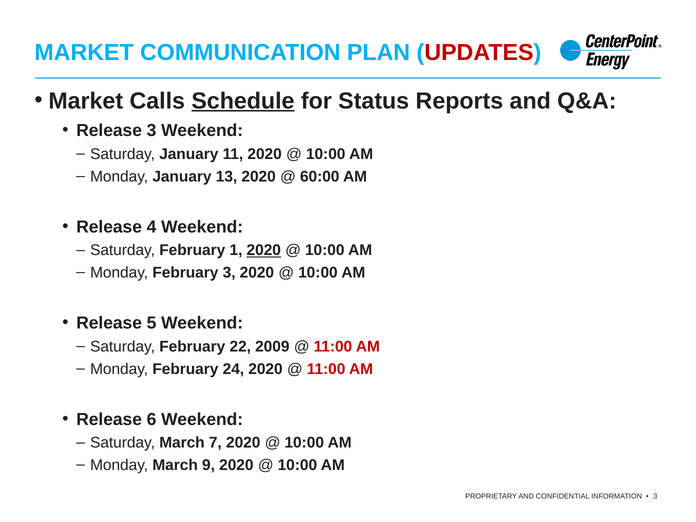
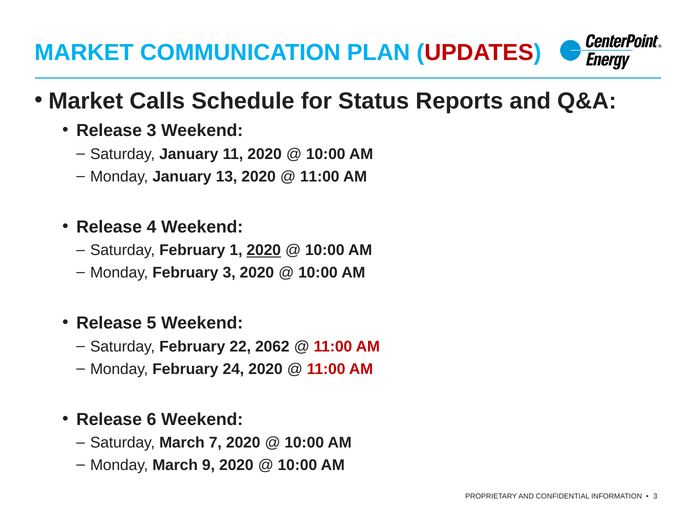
Schedule underline: present -> none
60:00 at (320, 176): 60:00 -> 11:00
2009: 2009 -> 2062
